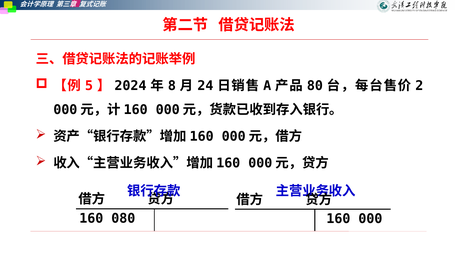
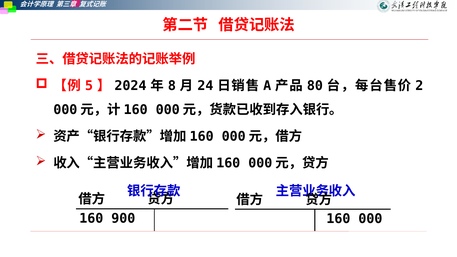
080: 080 -> 900
